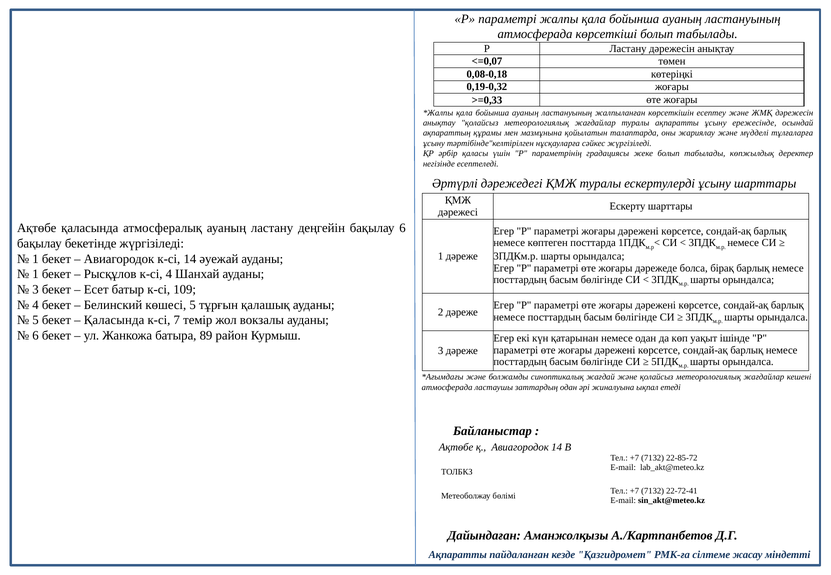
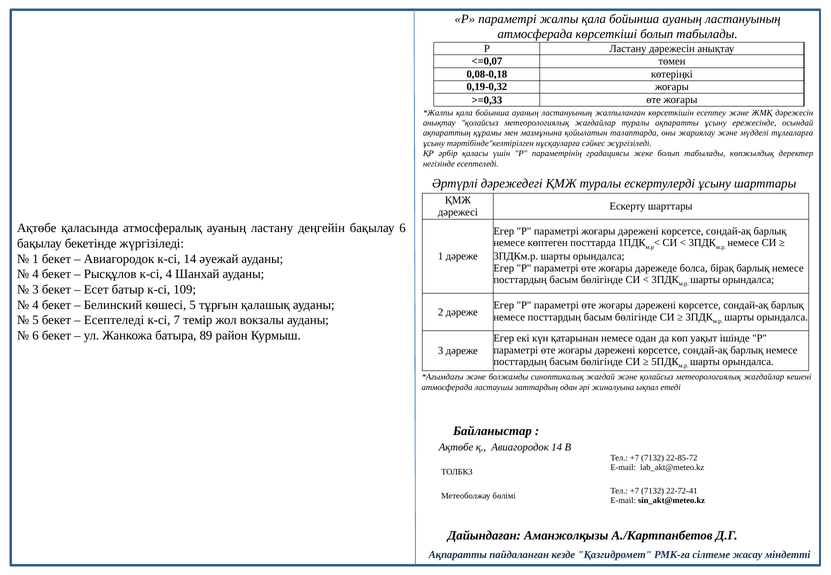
1 at (36, 274): 1 -> 4
Қаласында at (114, 320): Қаласында -> Есептеледі
